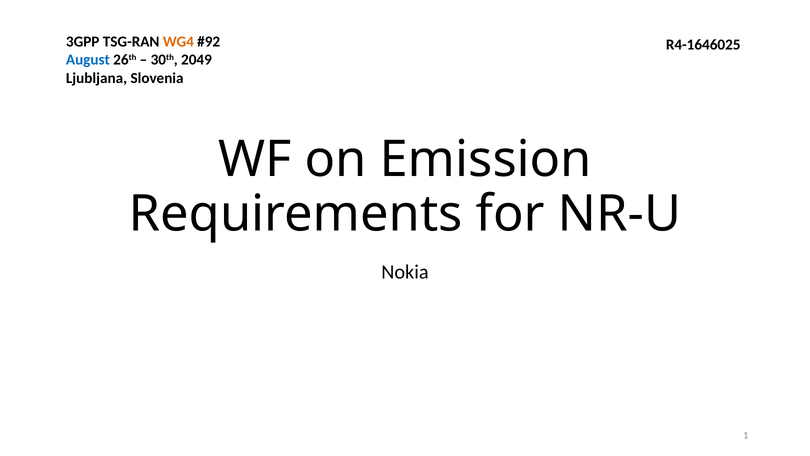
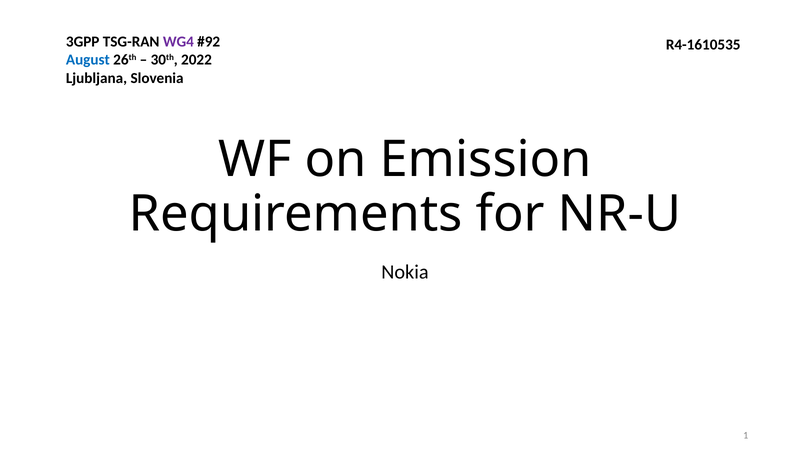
WG4 colour: orange -> purple
R4-1646025: R4-1646025 -> R4-1610535
2049: 2049 -> 2022
